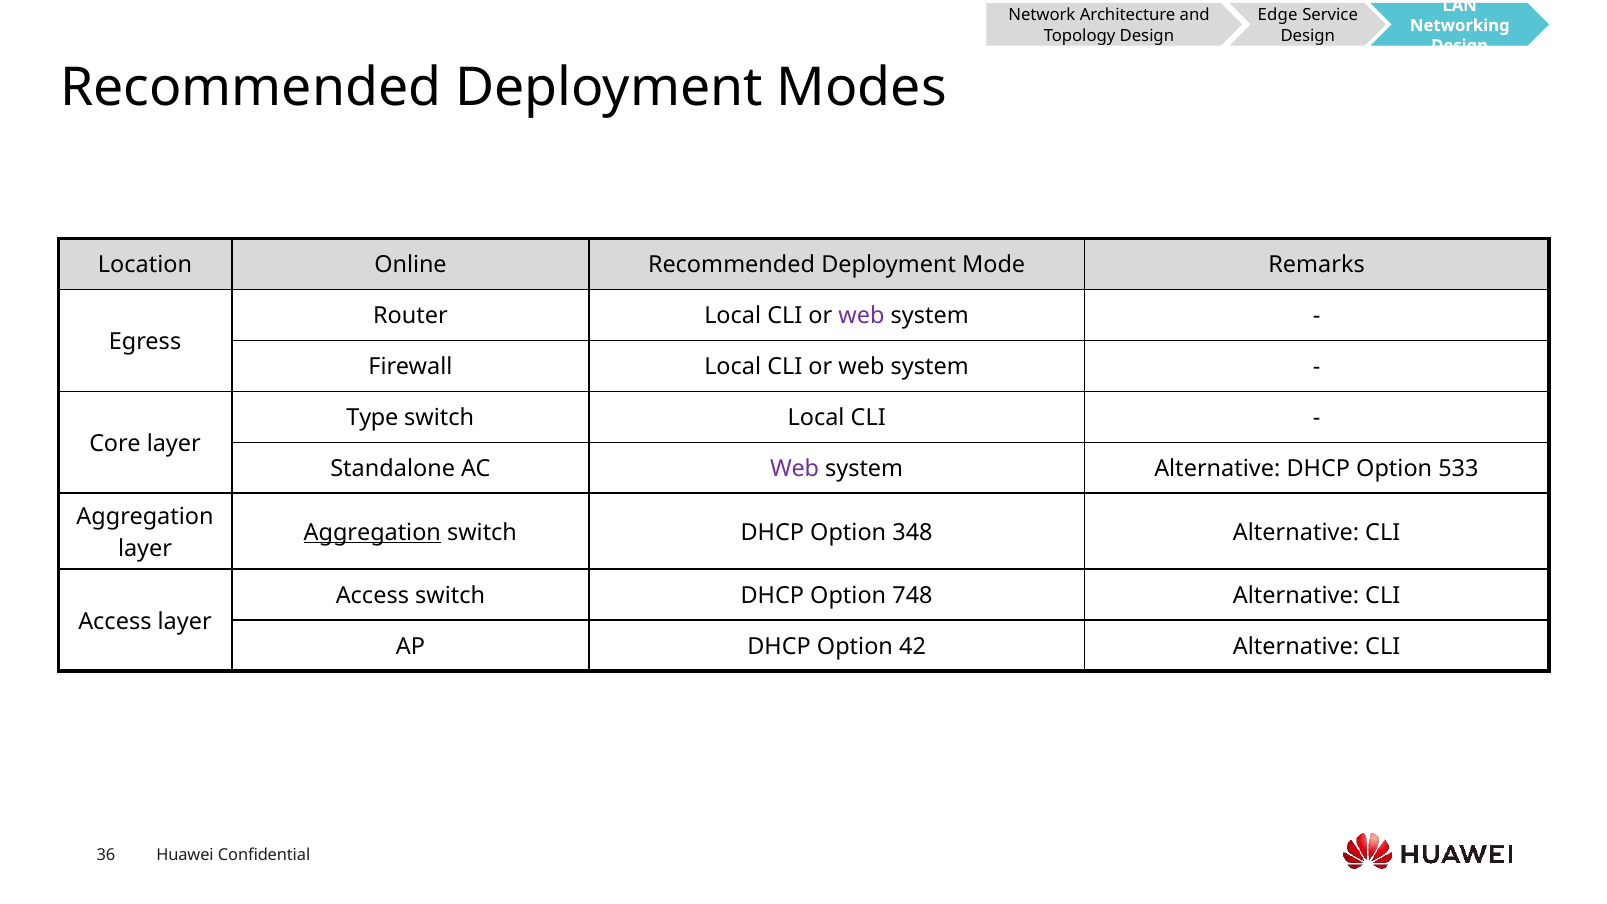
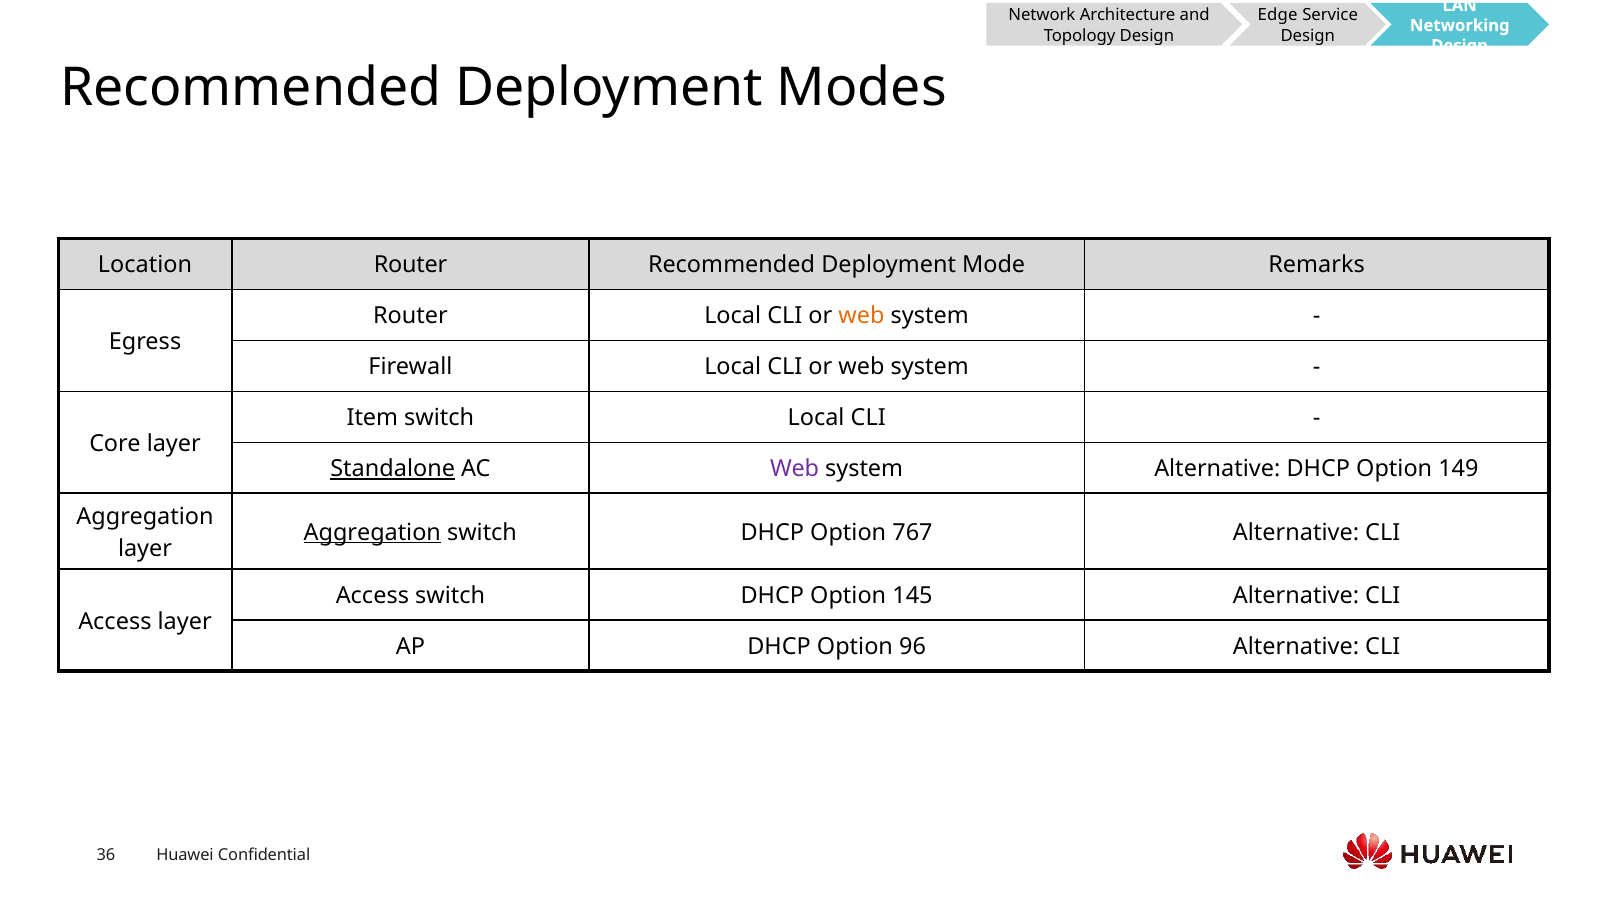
Location Online: Online -> Router
web at (862, 316) colour: purple -> orange
Type: Type -> Item
Standalone underline: none -> present
533: 533 -> 149
348: 348 -> 767
748: 748 -> 145
42: 42 -> 96
